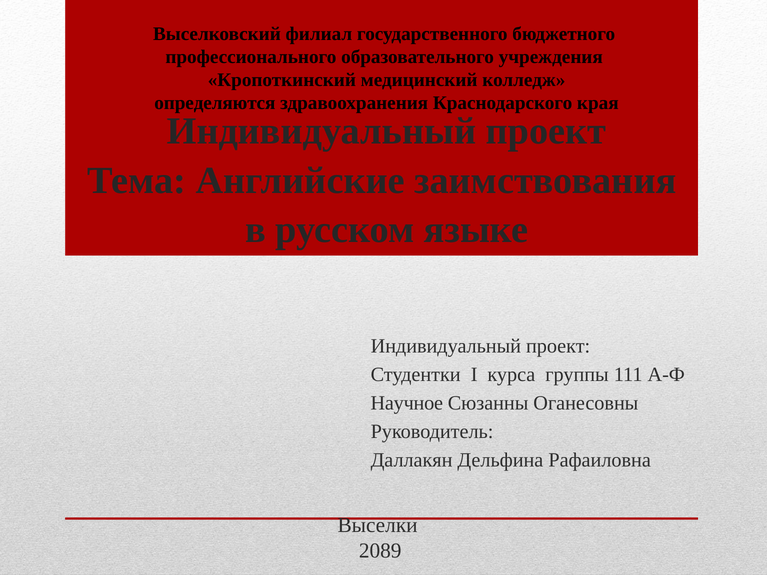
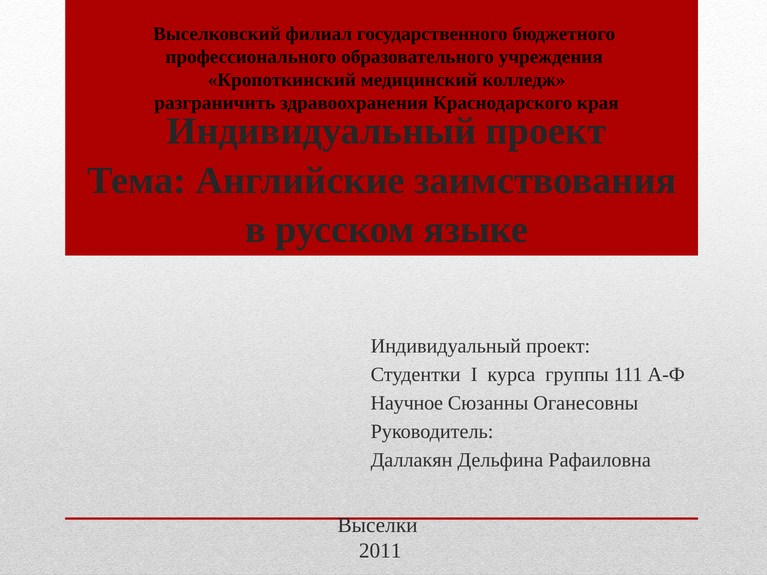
определяются: определяются -> разграничить
2089: 2089 -> 2011
